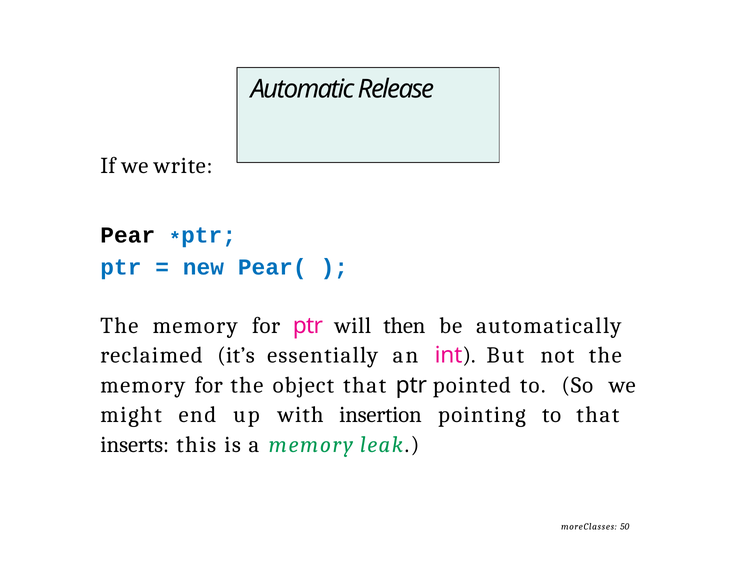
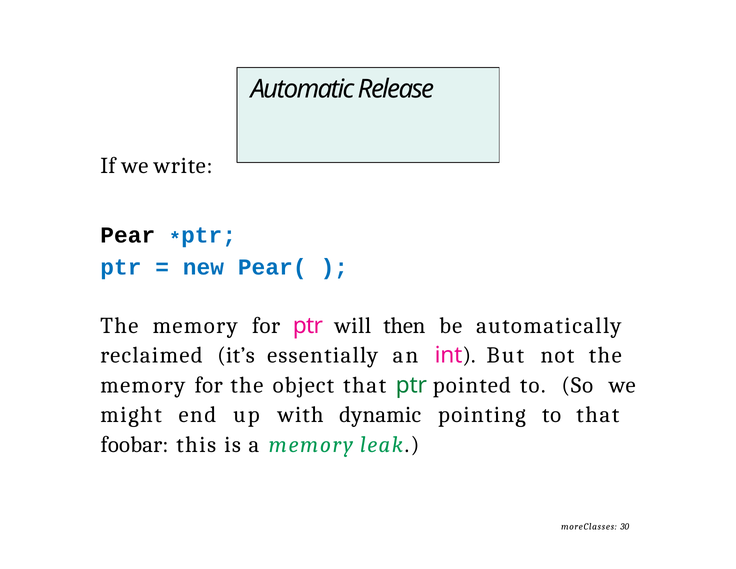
ptr at (411, 385) colour: black -> green
insertion: insertion -> dynamic
inserts: inserts -> foobar
50: 50 -> 30
